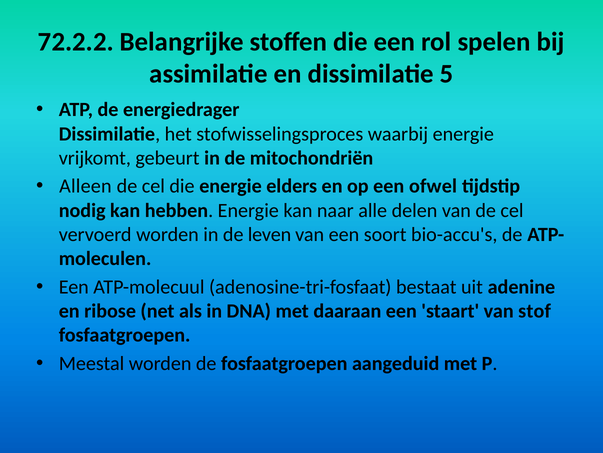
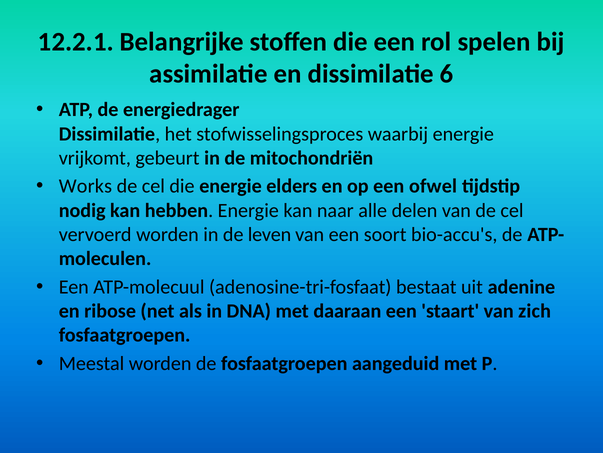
72.2.2: 72.2.2 -> 12.2.1
5: 5 -> 6
Alleen: Alleen -> Works
stof: stof -> zich
